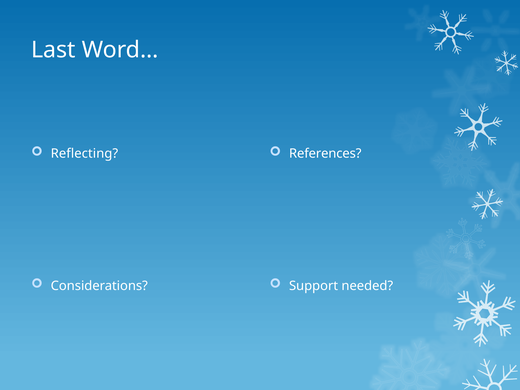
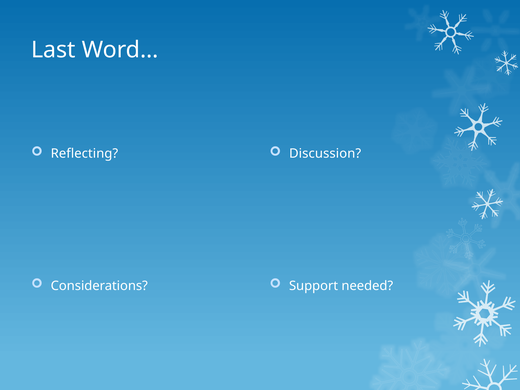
References: References -> Discussion
